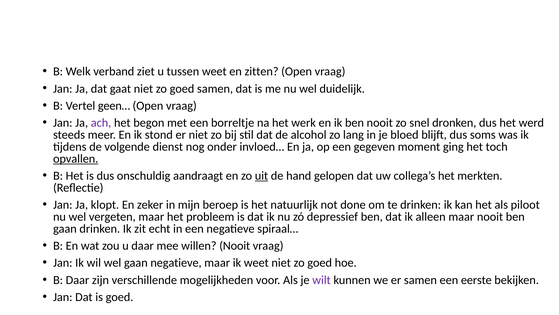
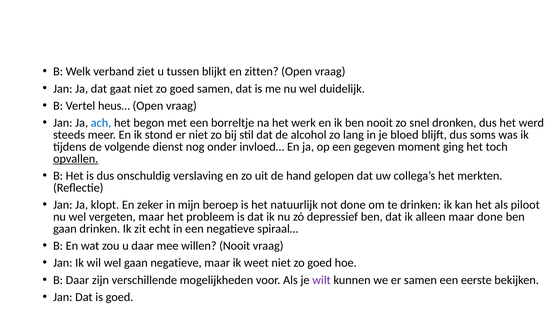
tussen weet: weet -> blijkt
geen…: geen… -> heus…
ach colour: purple -> blue
aandraagt: aandraagt -> verslaving
uit underline: present -> none
maar nooit: nooit -> done
